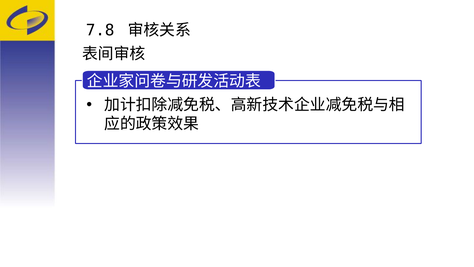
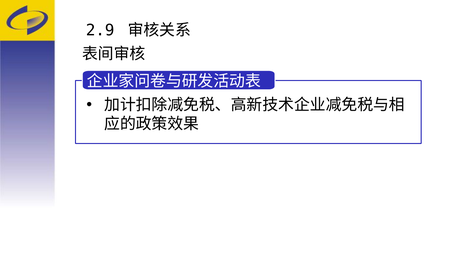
7.8: 7.8 -> 2.9
